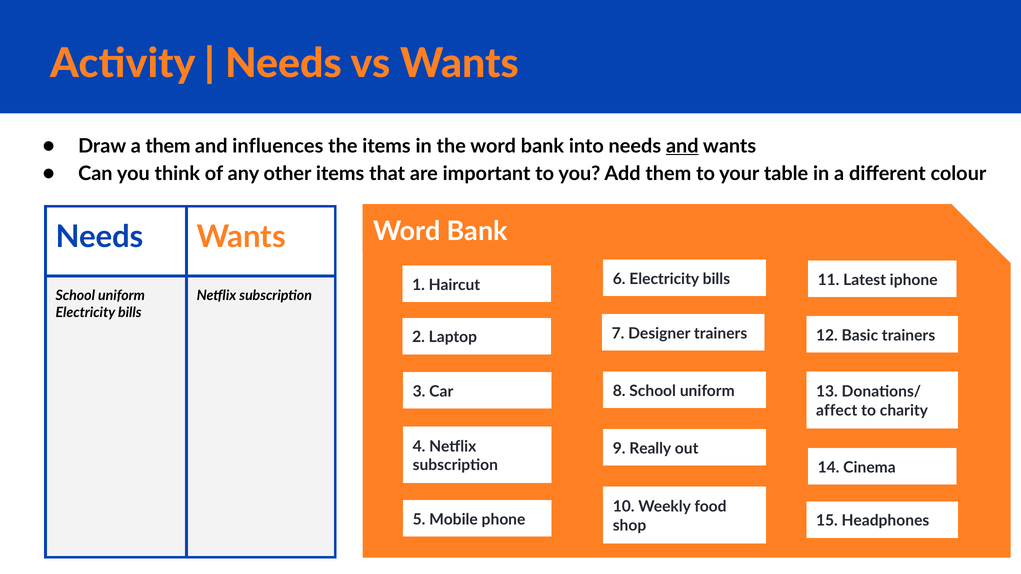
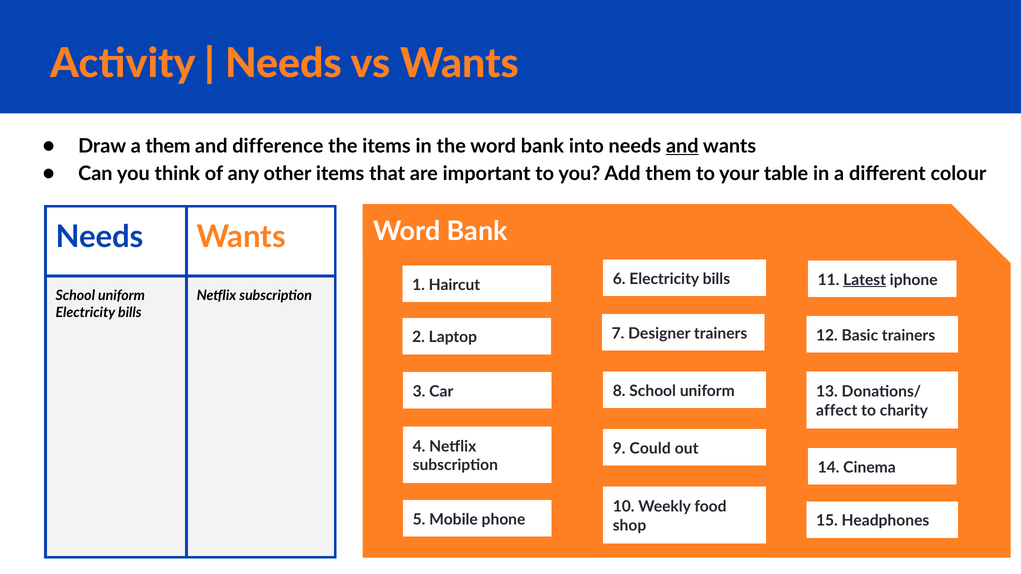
influences: influences -> difference
Latest underline: none -> present
Really: Really -> Could
